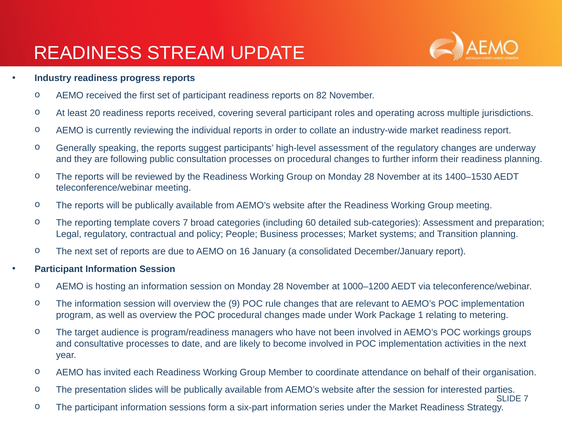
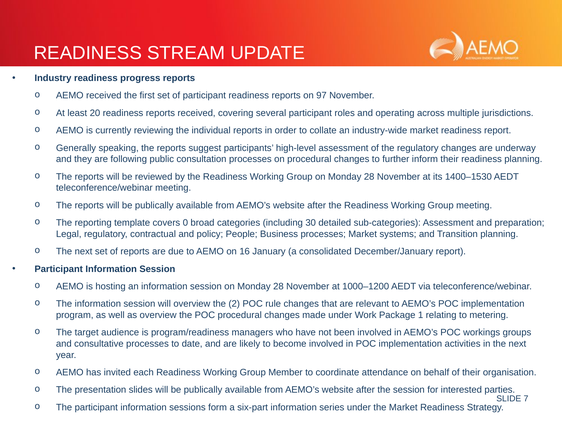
82: 82 -> 97
covers 7: 7 -> 0
60: 60 -> 30
9: 9 -> 2
